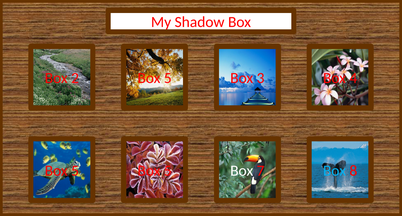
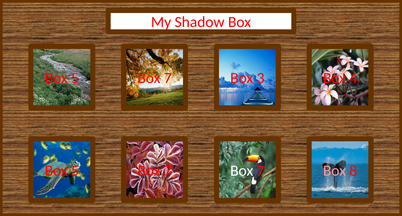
2 at (75, 78): 2 -> 5
5 at (168, 78): 5 -> 7
5 at (168, 171): 5 -> 7
Box at (335, 171) colour: light blue -> pink
